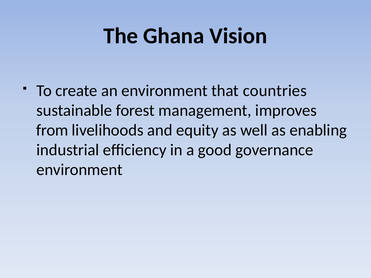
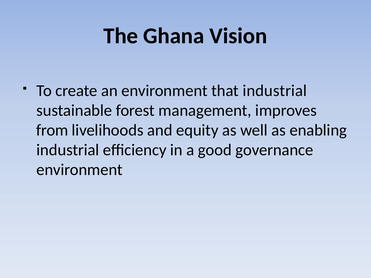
that countries: countries -> industrial
